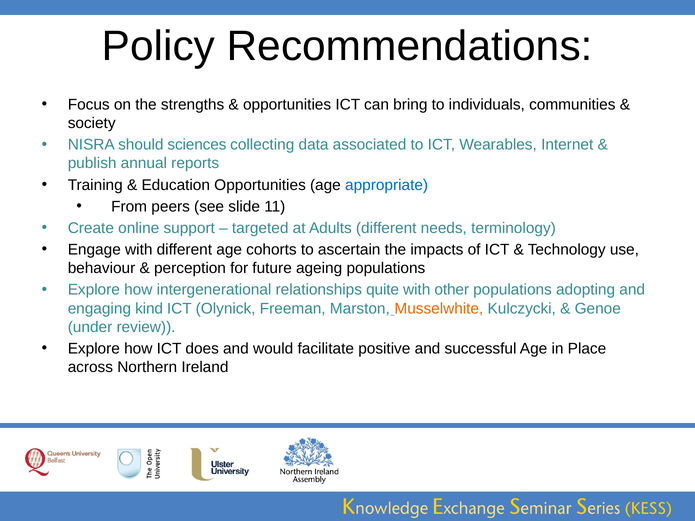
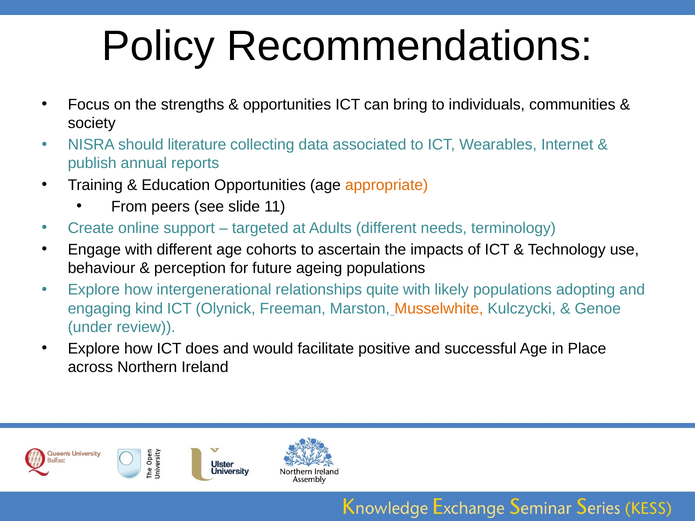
sciences: sciences -> literature
appropriate colour: blue -> orange
other: other -> likely
